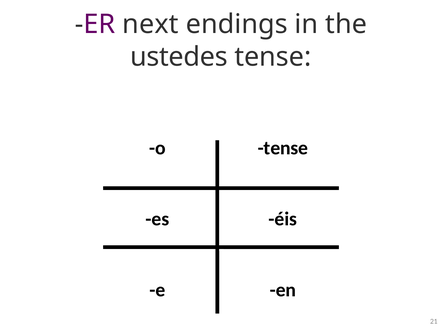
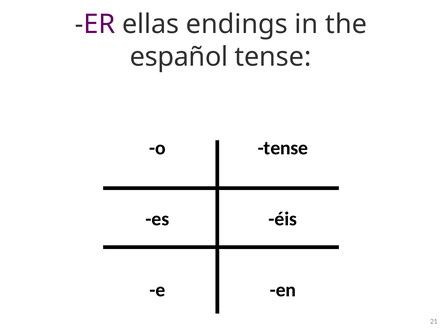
next: next -> ellas
ustedes: ustedes -> español
